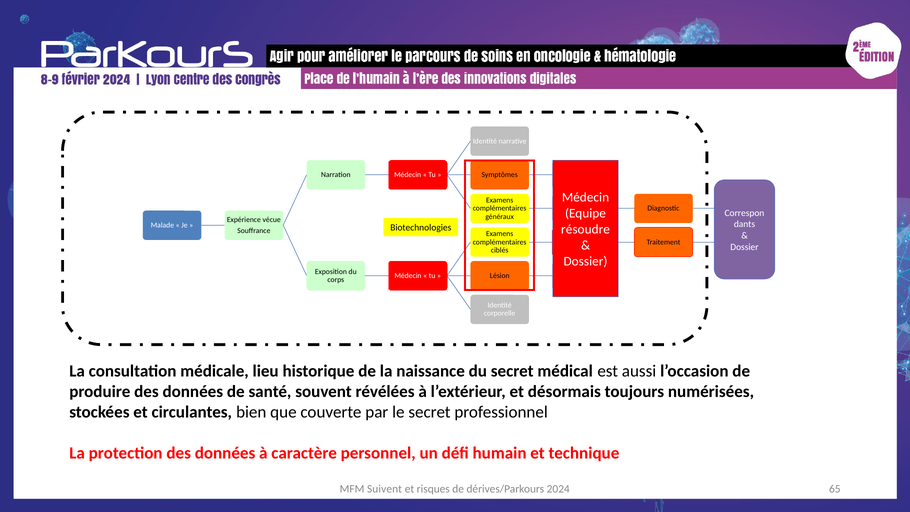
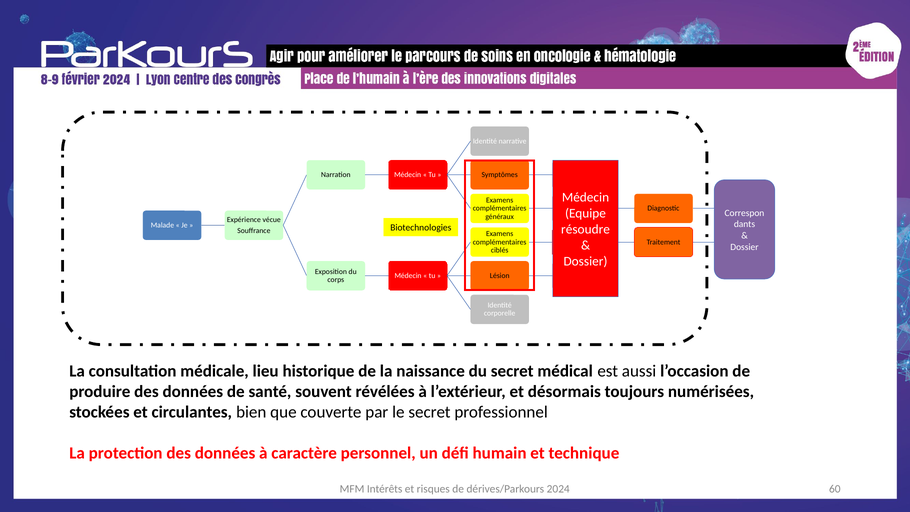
Suivent: Suivent -> Intérêts
65: 65 -> 60
